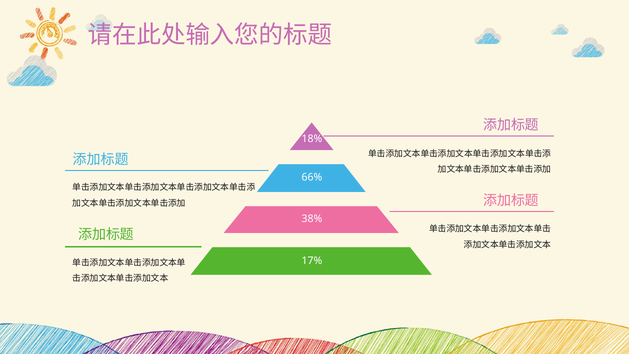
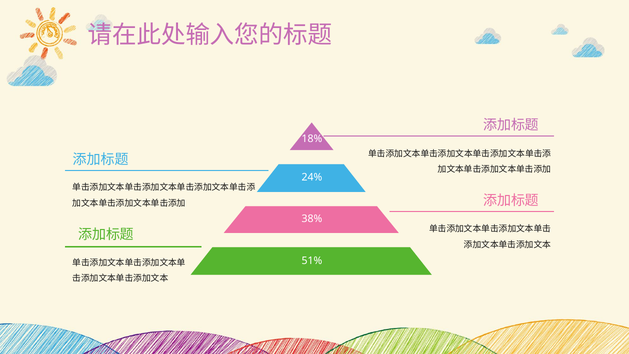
66%: 66% -> 24%
17%: 17% -> 51%
